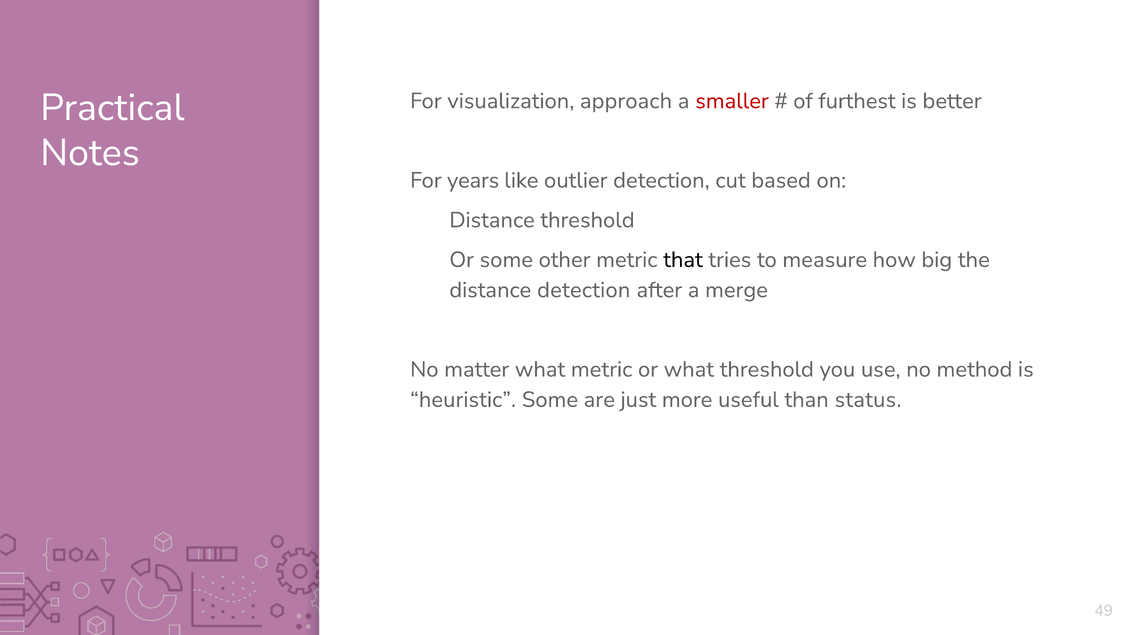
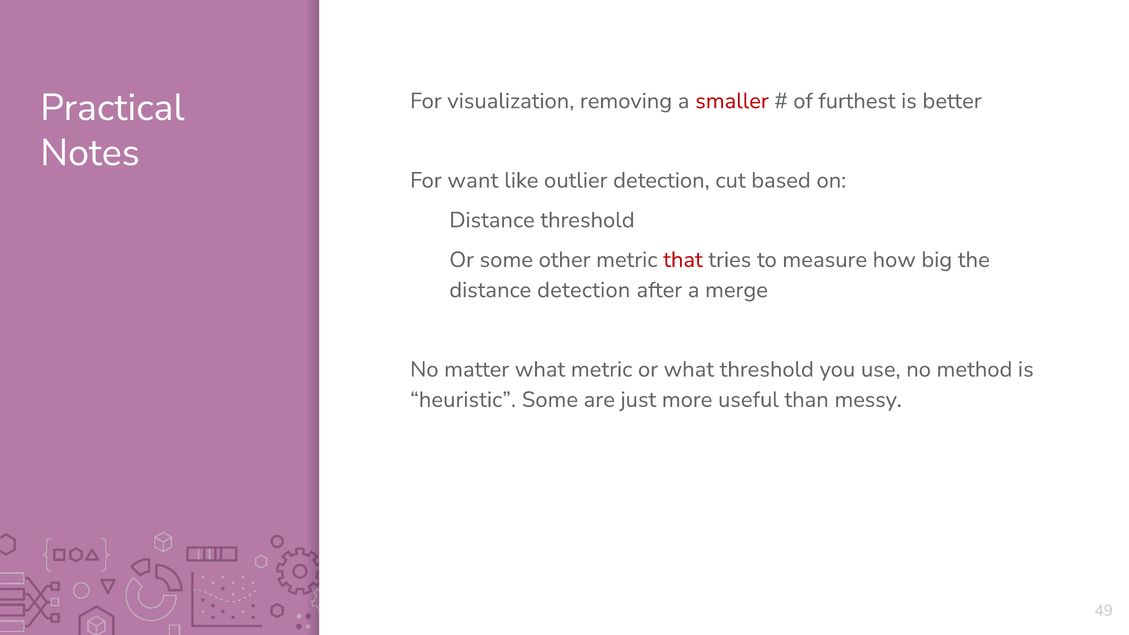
approach: approach -> removing
years: years -> want
that colour: black -> red
status: status -> messy
